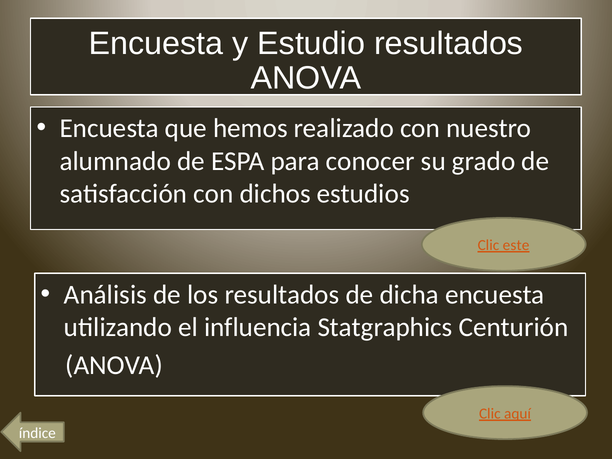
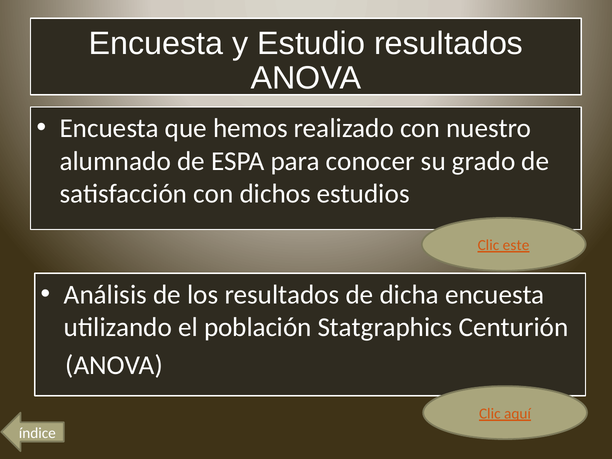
influencia: influencia -> población
